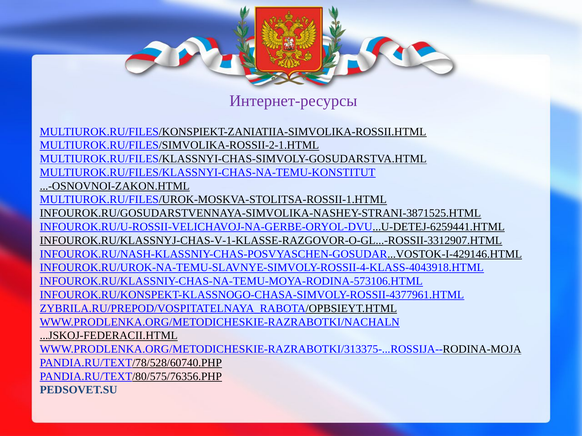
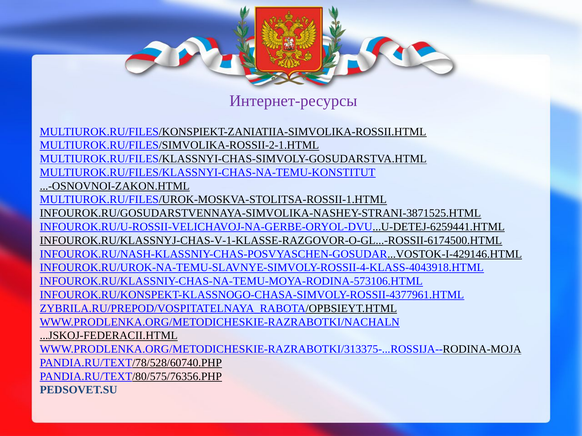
INFOUROK.RU/KLASSNYJ-CHAS-V-1-KLASSE-RAZGOVOR-O-GL...-ROSSII-3312907.HTML: INFOUROK.RU/KLASSNYJ-CHAS-V-1-KLASSE-RAZGOVOR-O-GL...-ROSSII-3312907.HTML -> INFOUROK.RU/KLASSNYJ-CHAS-V-1-KLASSE-RAZGOVOR-O-GL...-ROSSII-6174500.HTML
